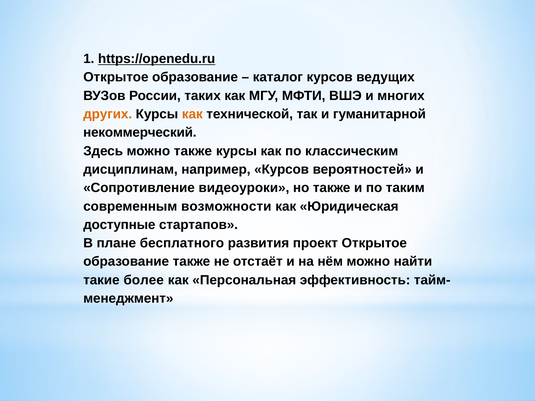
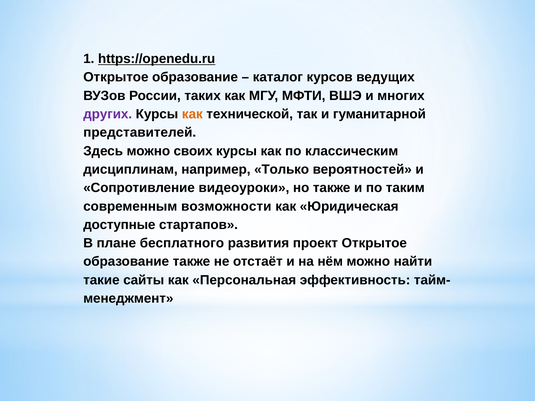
других colour: orange -> purple
некоммерческий: некоммерческий -> представителей
можно также: также -> своих
например Курсов: Курсов -> Только
более: более -> сайты
